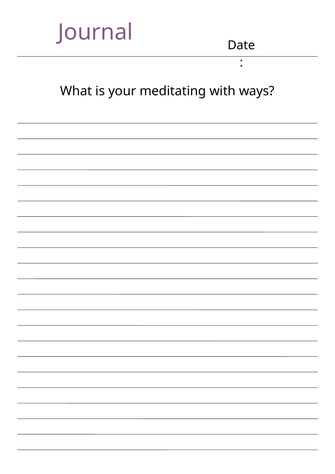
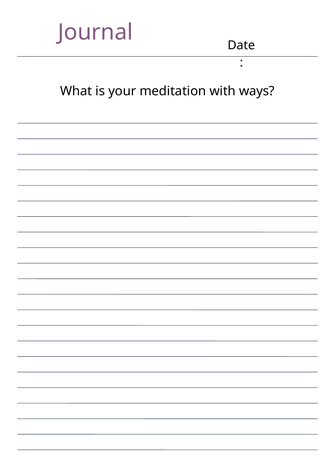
meditating: meditating -> meditation
